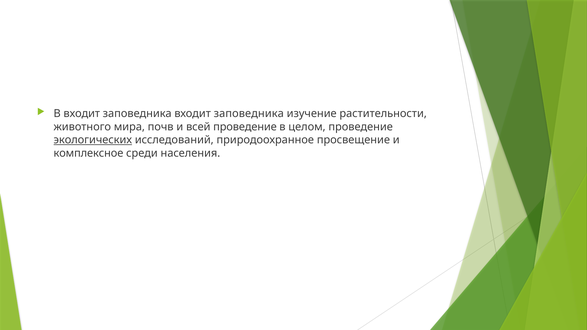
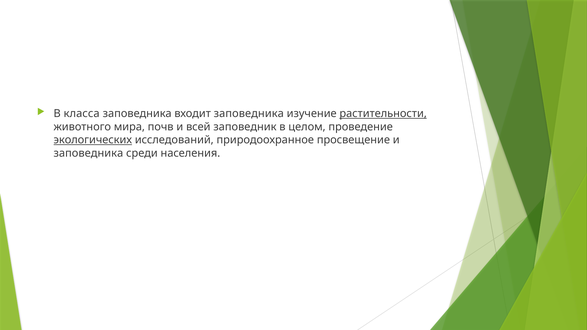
В входит: входит -> класса
растительности underline: none -> present
всей проведение: проведение -> заповедник
комплексное at (88, 153): комплексное -> заповедника
